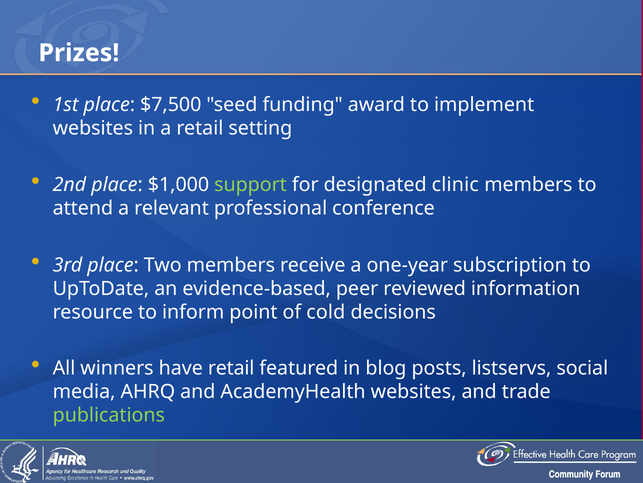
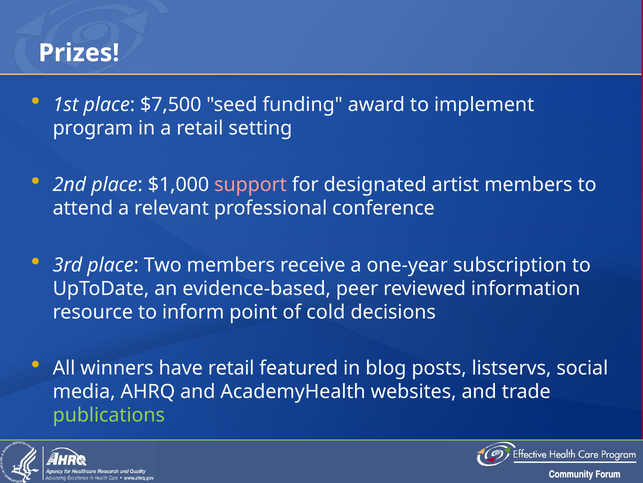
websites at (93, 128): websites -> program
support colour: light green -> pink
clinic: clinic -> artist
